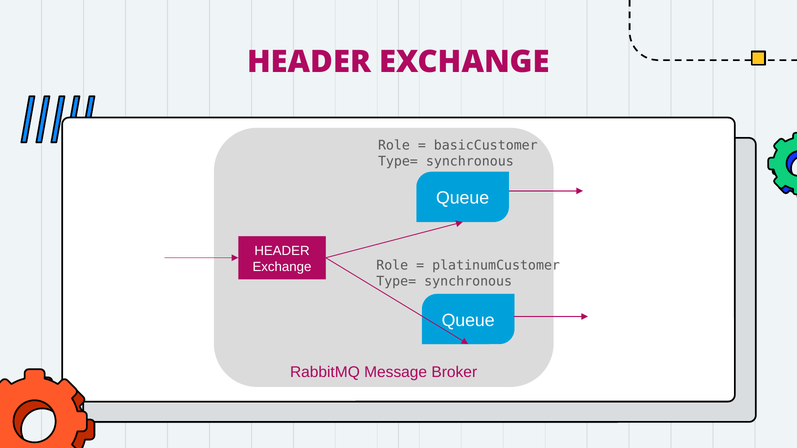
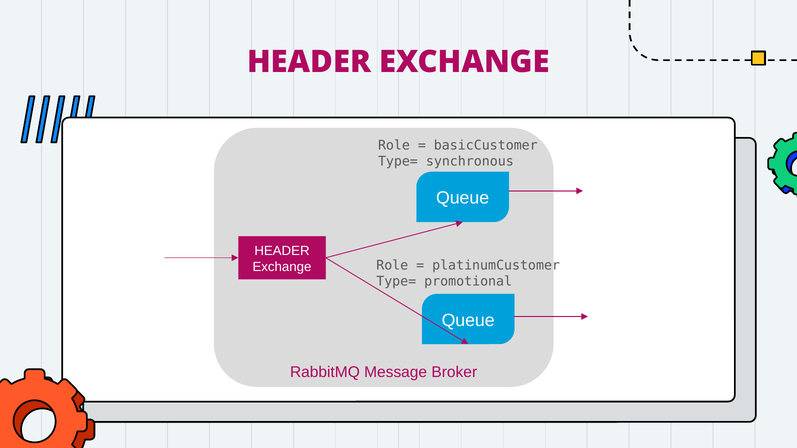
synchronous at (468, 282): synchronous -> promotional
